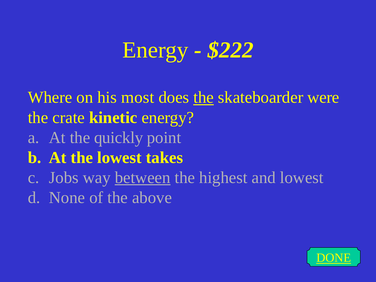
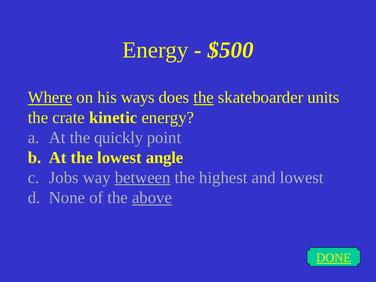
$222: $222 -> $500
Where underline: none -> present
most: most -> ways
were: were -> units
takes: takes -> angle
above underline: none -> present
